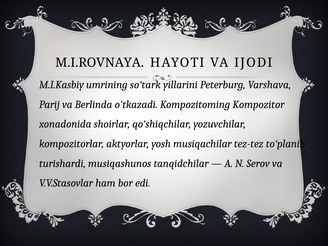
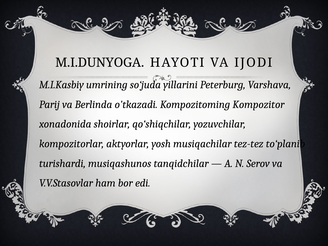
M.I.ROVNAYA: M.I.ROVNAYA -> M.I.DUNYOGA
so‘tark: so‘tark -> so‘juda
